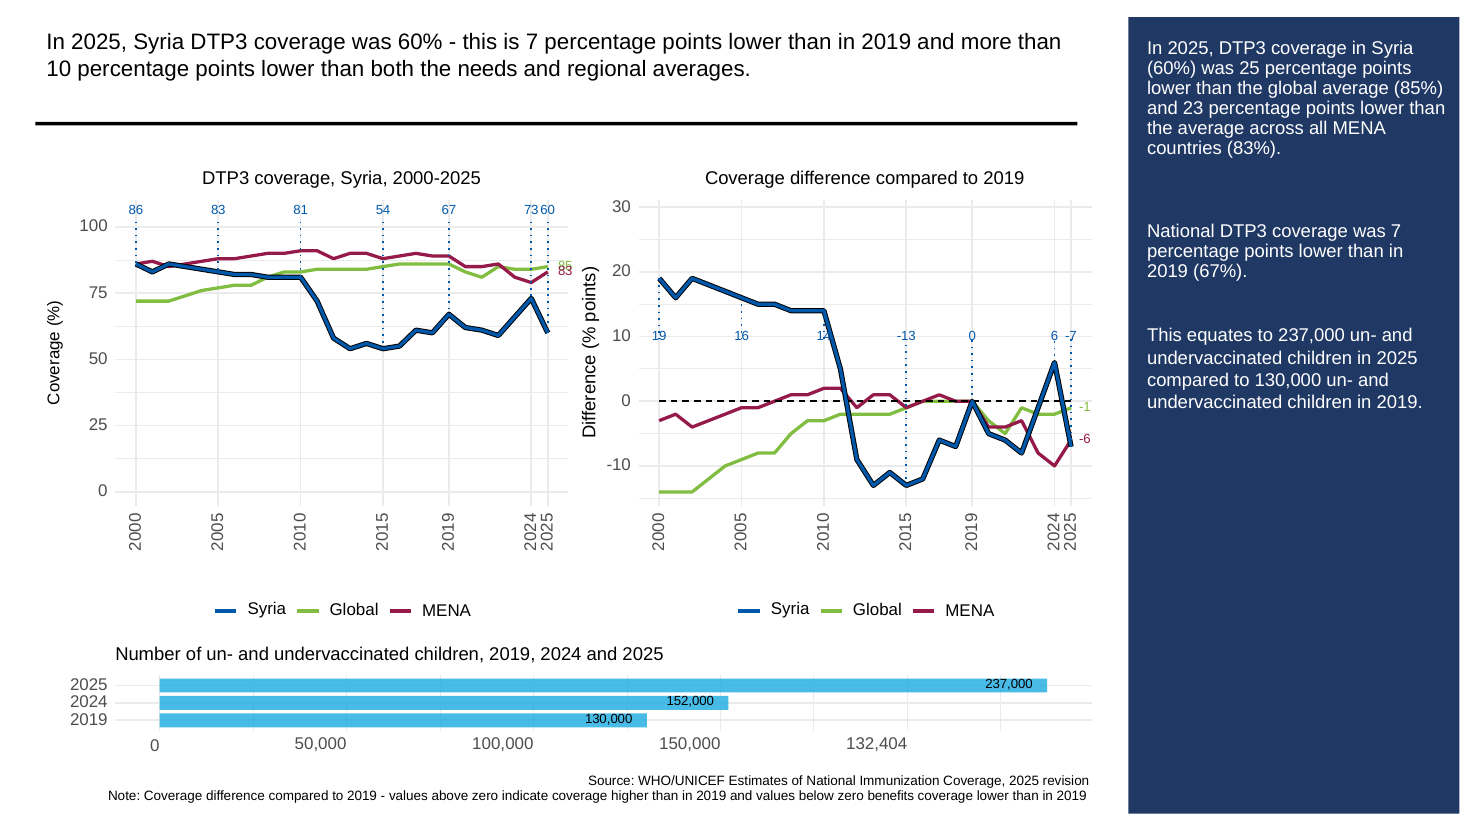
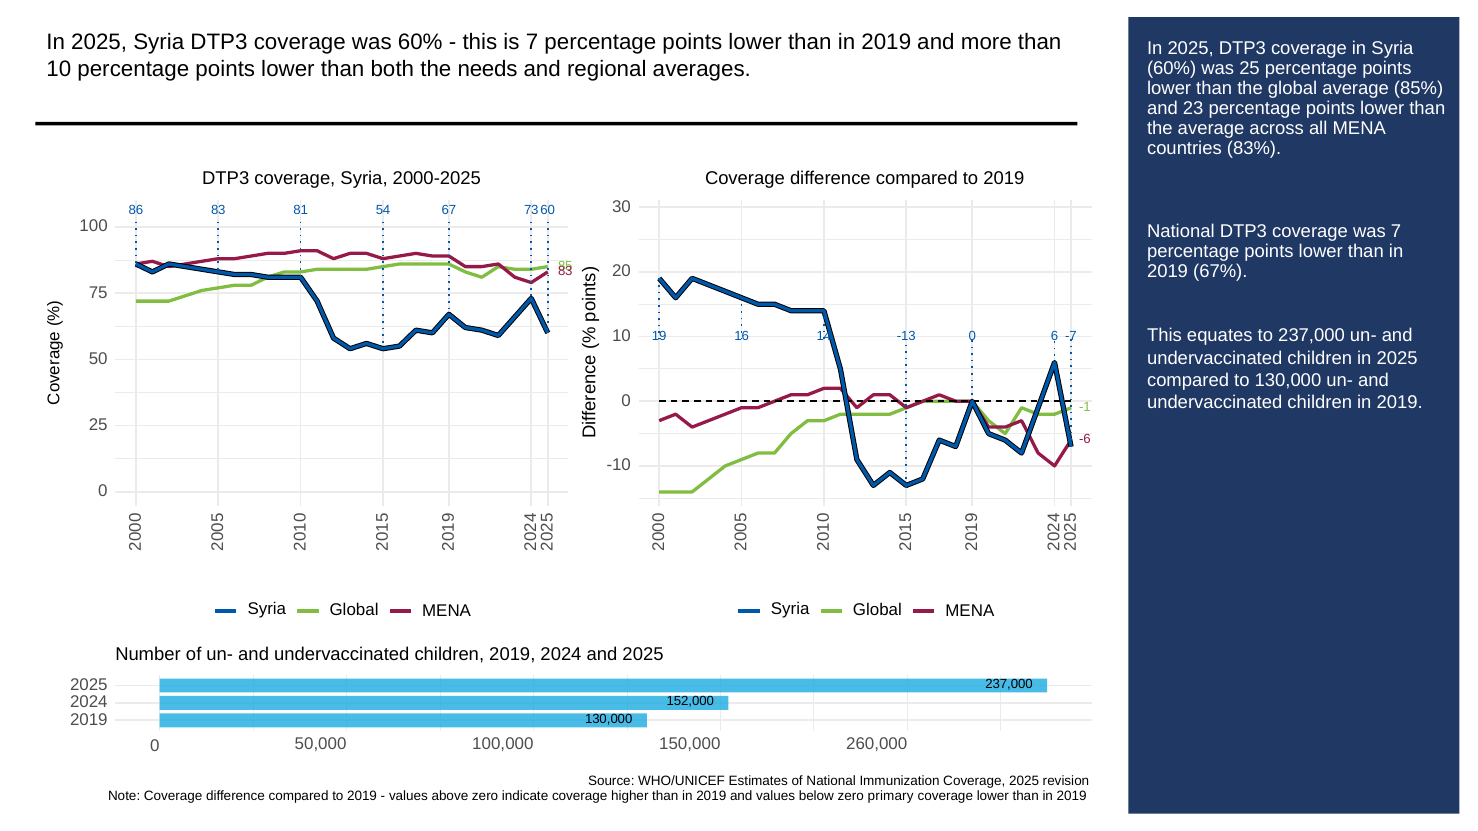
132,404: 132,404 -> 260,000
benefits: benefits -> primary
